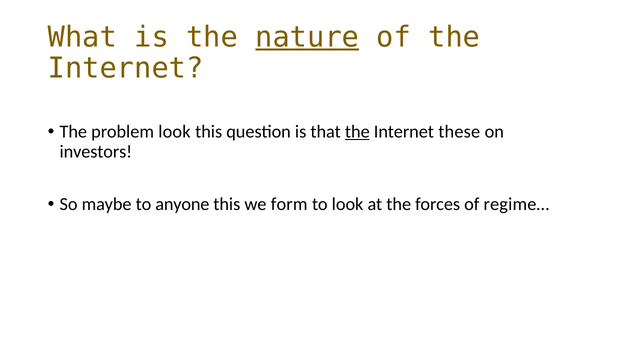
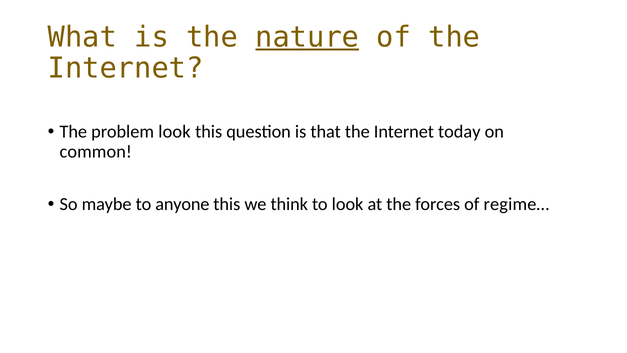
the at (357, 132) underline: present -> none
these: these -> today
investors: investors -> common
form: form -> think
